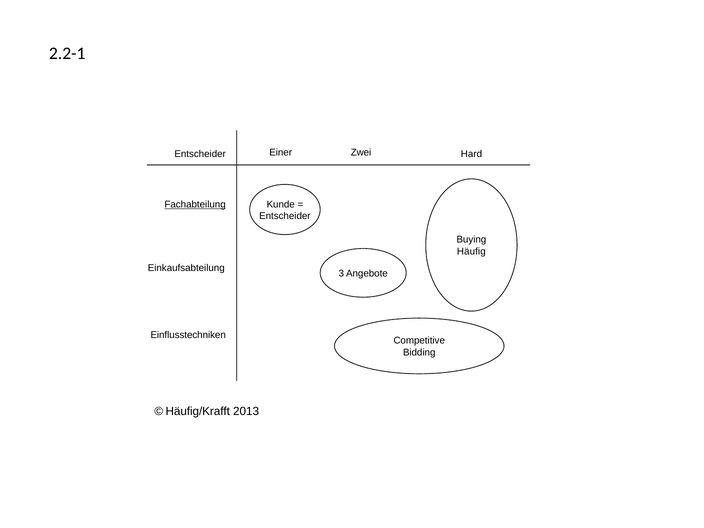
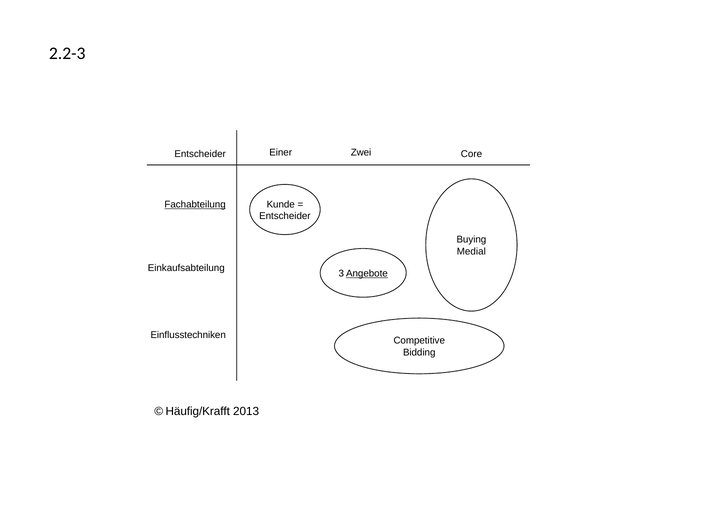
2.2-1: 2.2-1 -> 2.2-3
Hard: Hard -> Core
Häufig: Häufig -> Medial
Angebote underline: none -> present
